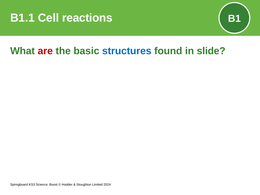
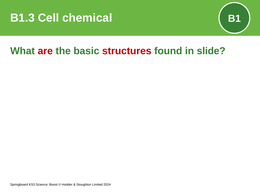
B1.1: B1.1 -> B1.3
reactions: reactions -> chemical
structures colour: blue -> red
